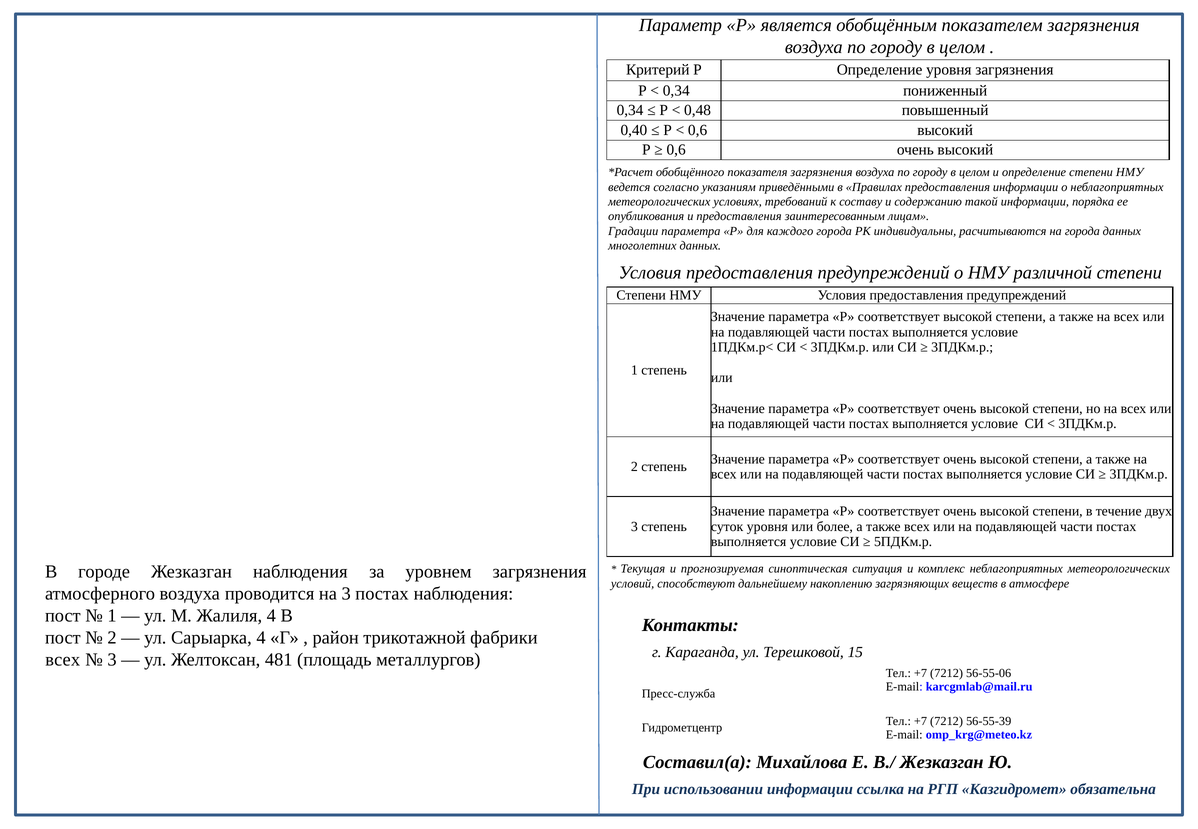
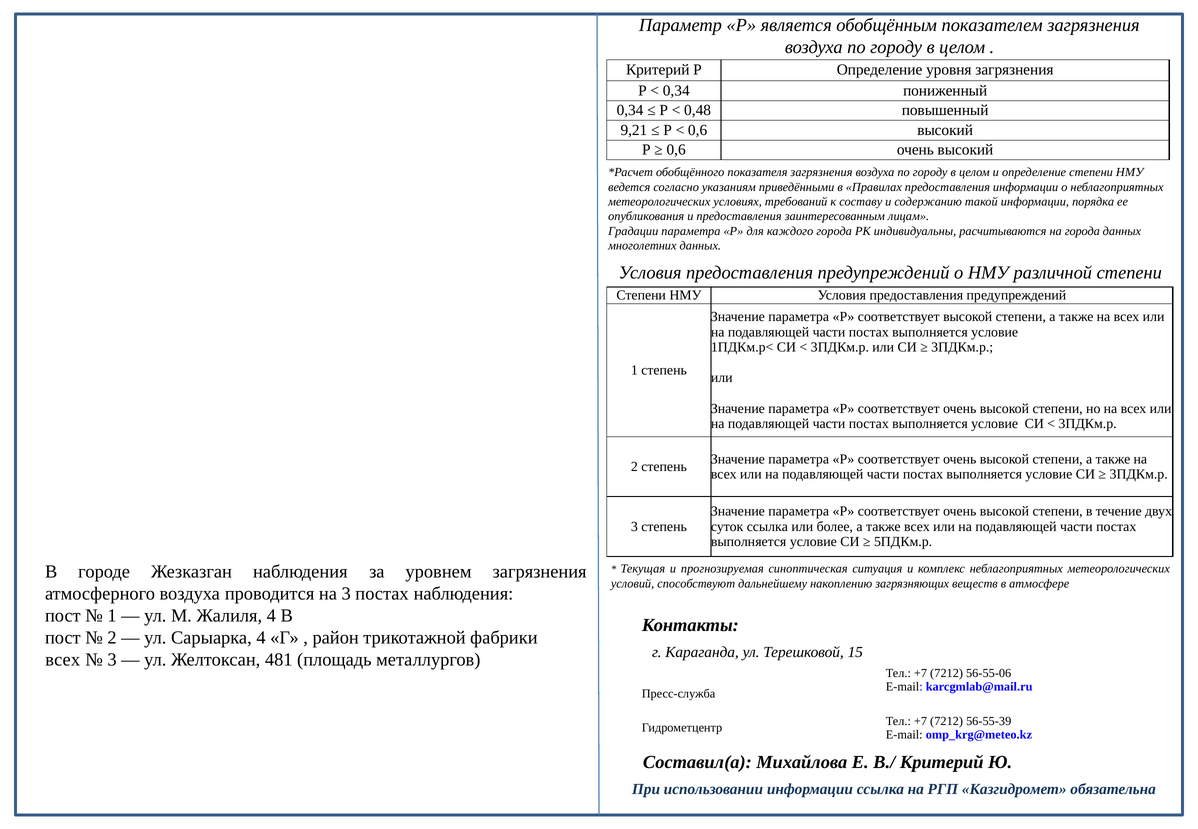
0,40: 0,40 -> 9,21
суток уровня: уровня -> ссылка
В./ Жезказган: Жезказган -> Критерий
